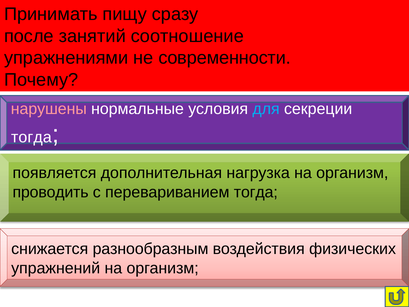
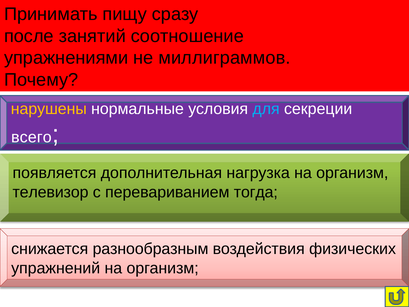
современности: современности -> миллиграммов
нарушены colour: pink -> yellow
тогда at (31, 137): тогда -> всего
проводить: проводить -> телевизор
